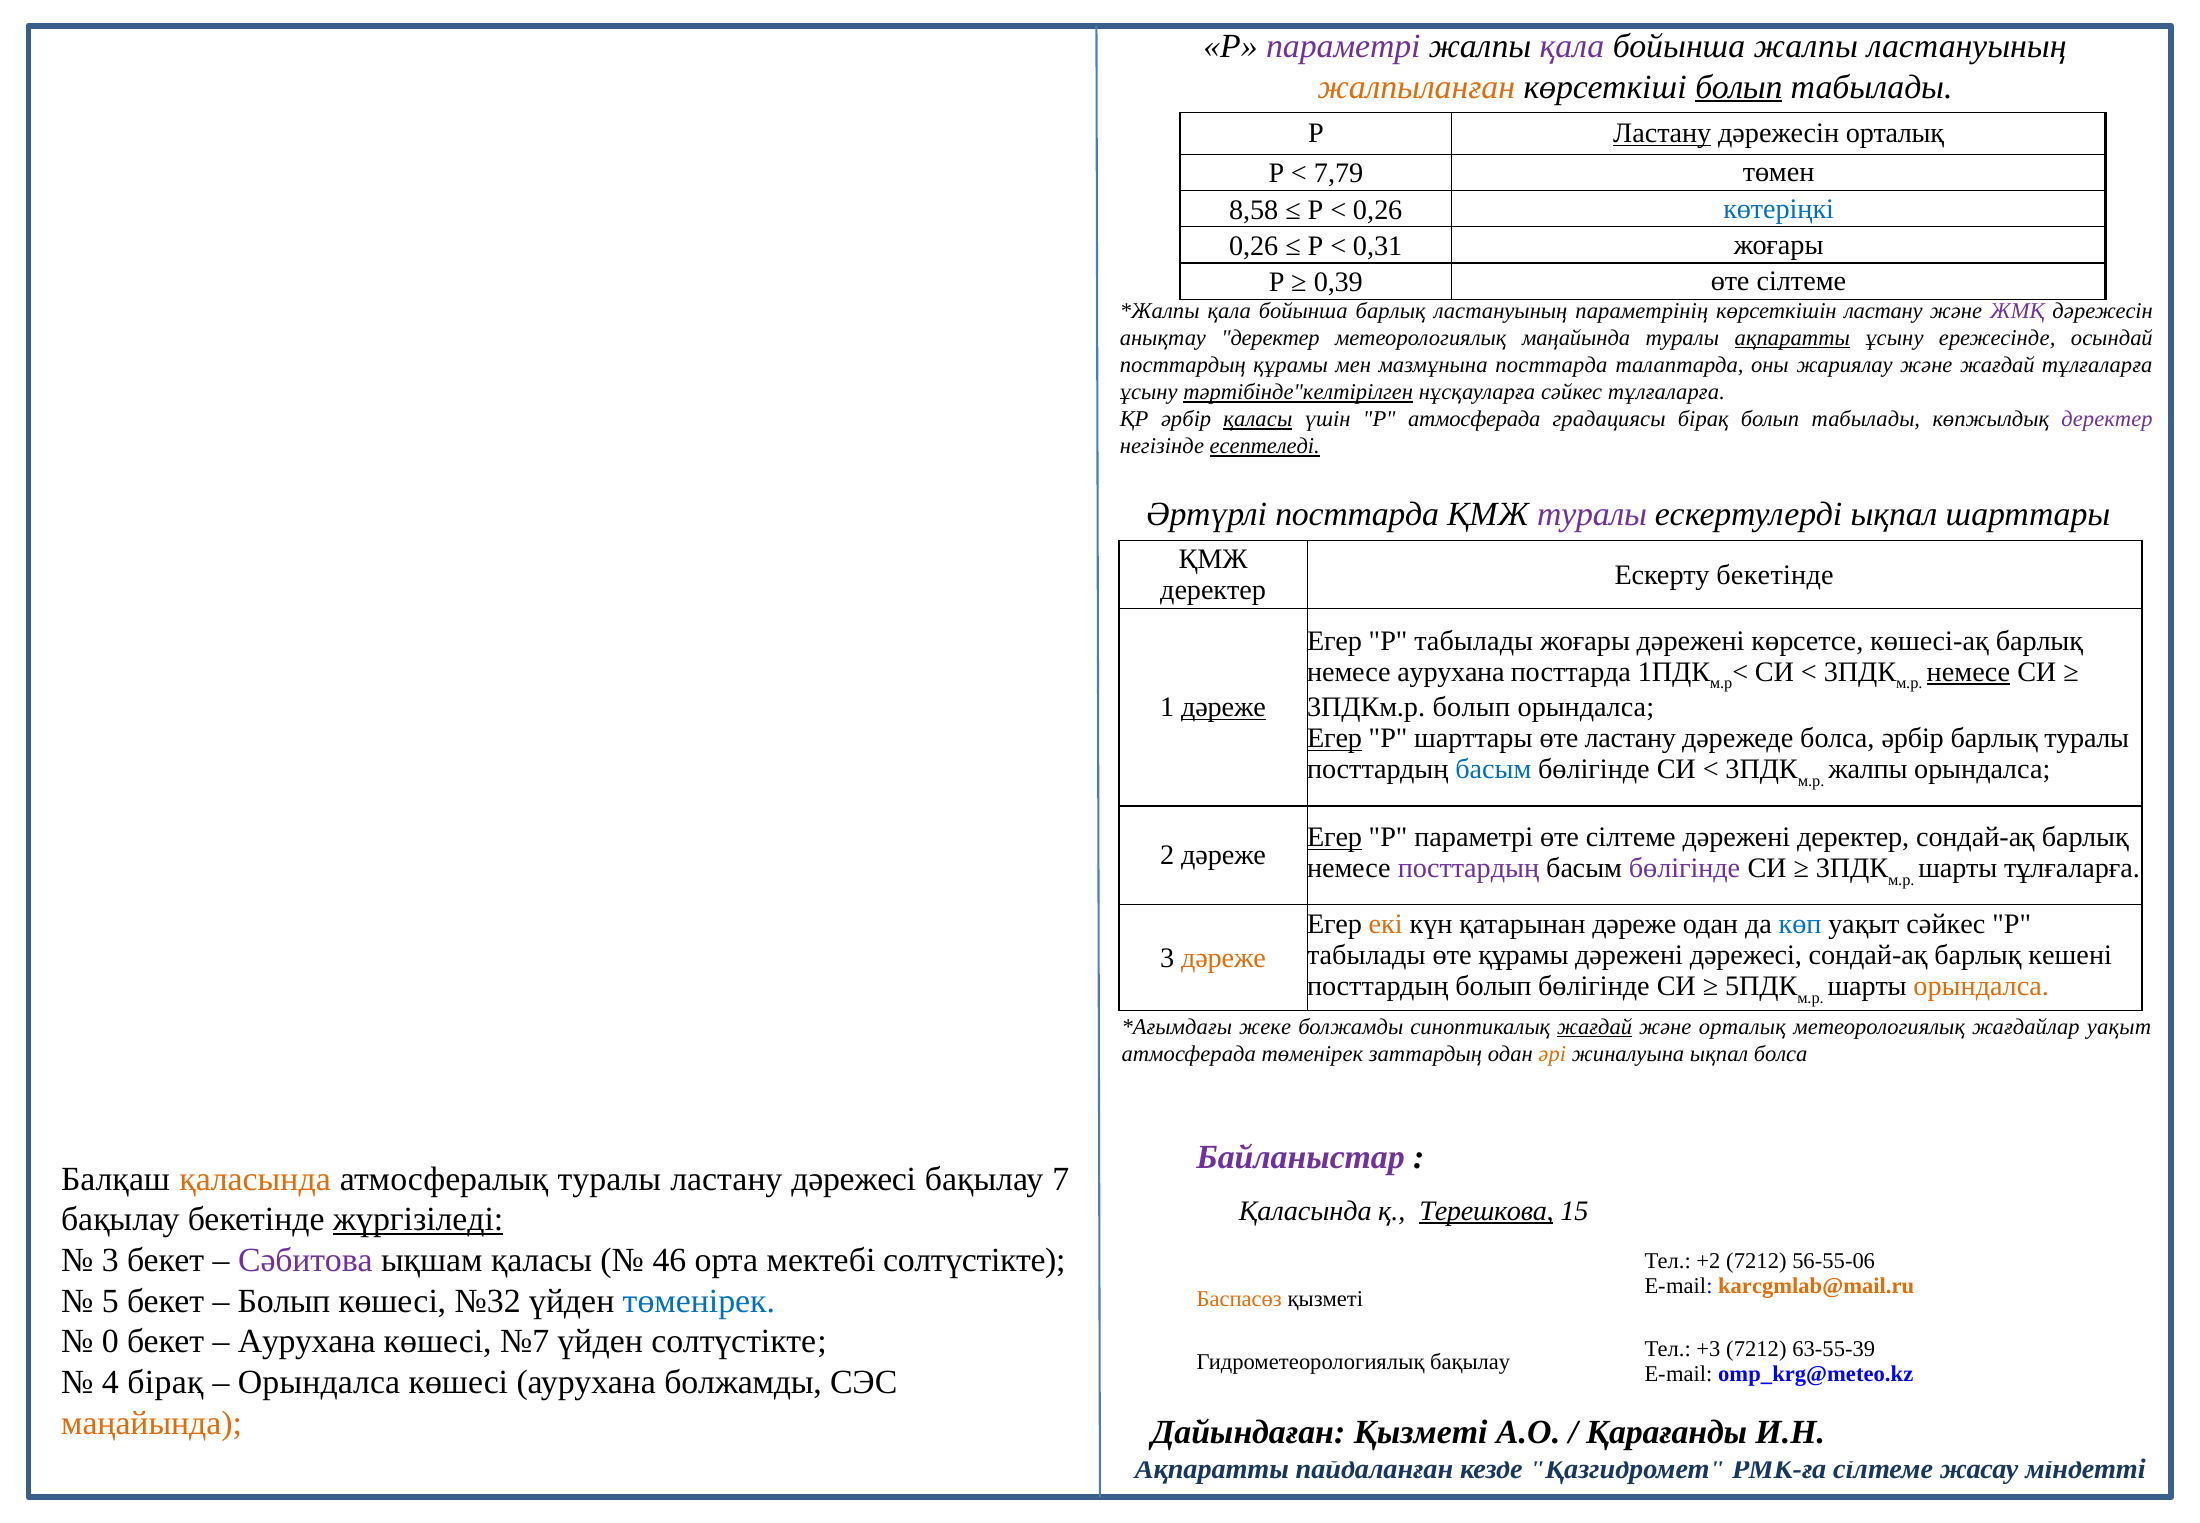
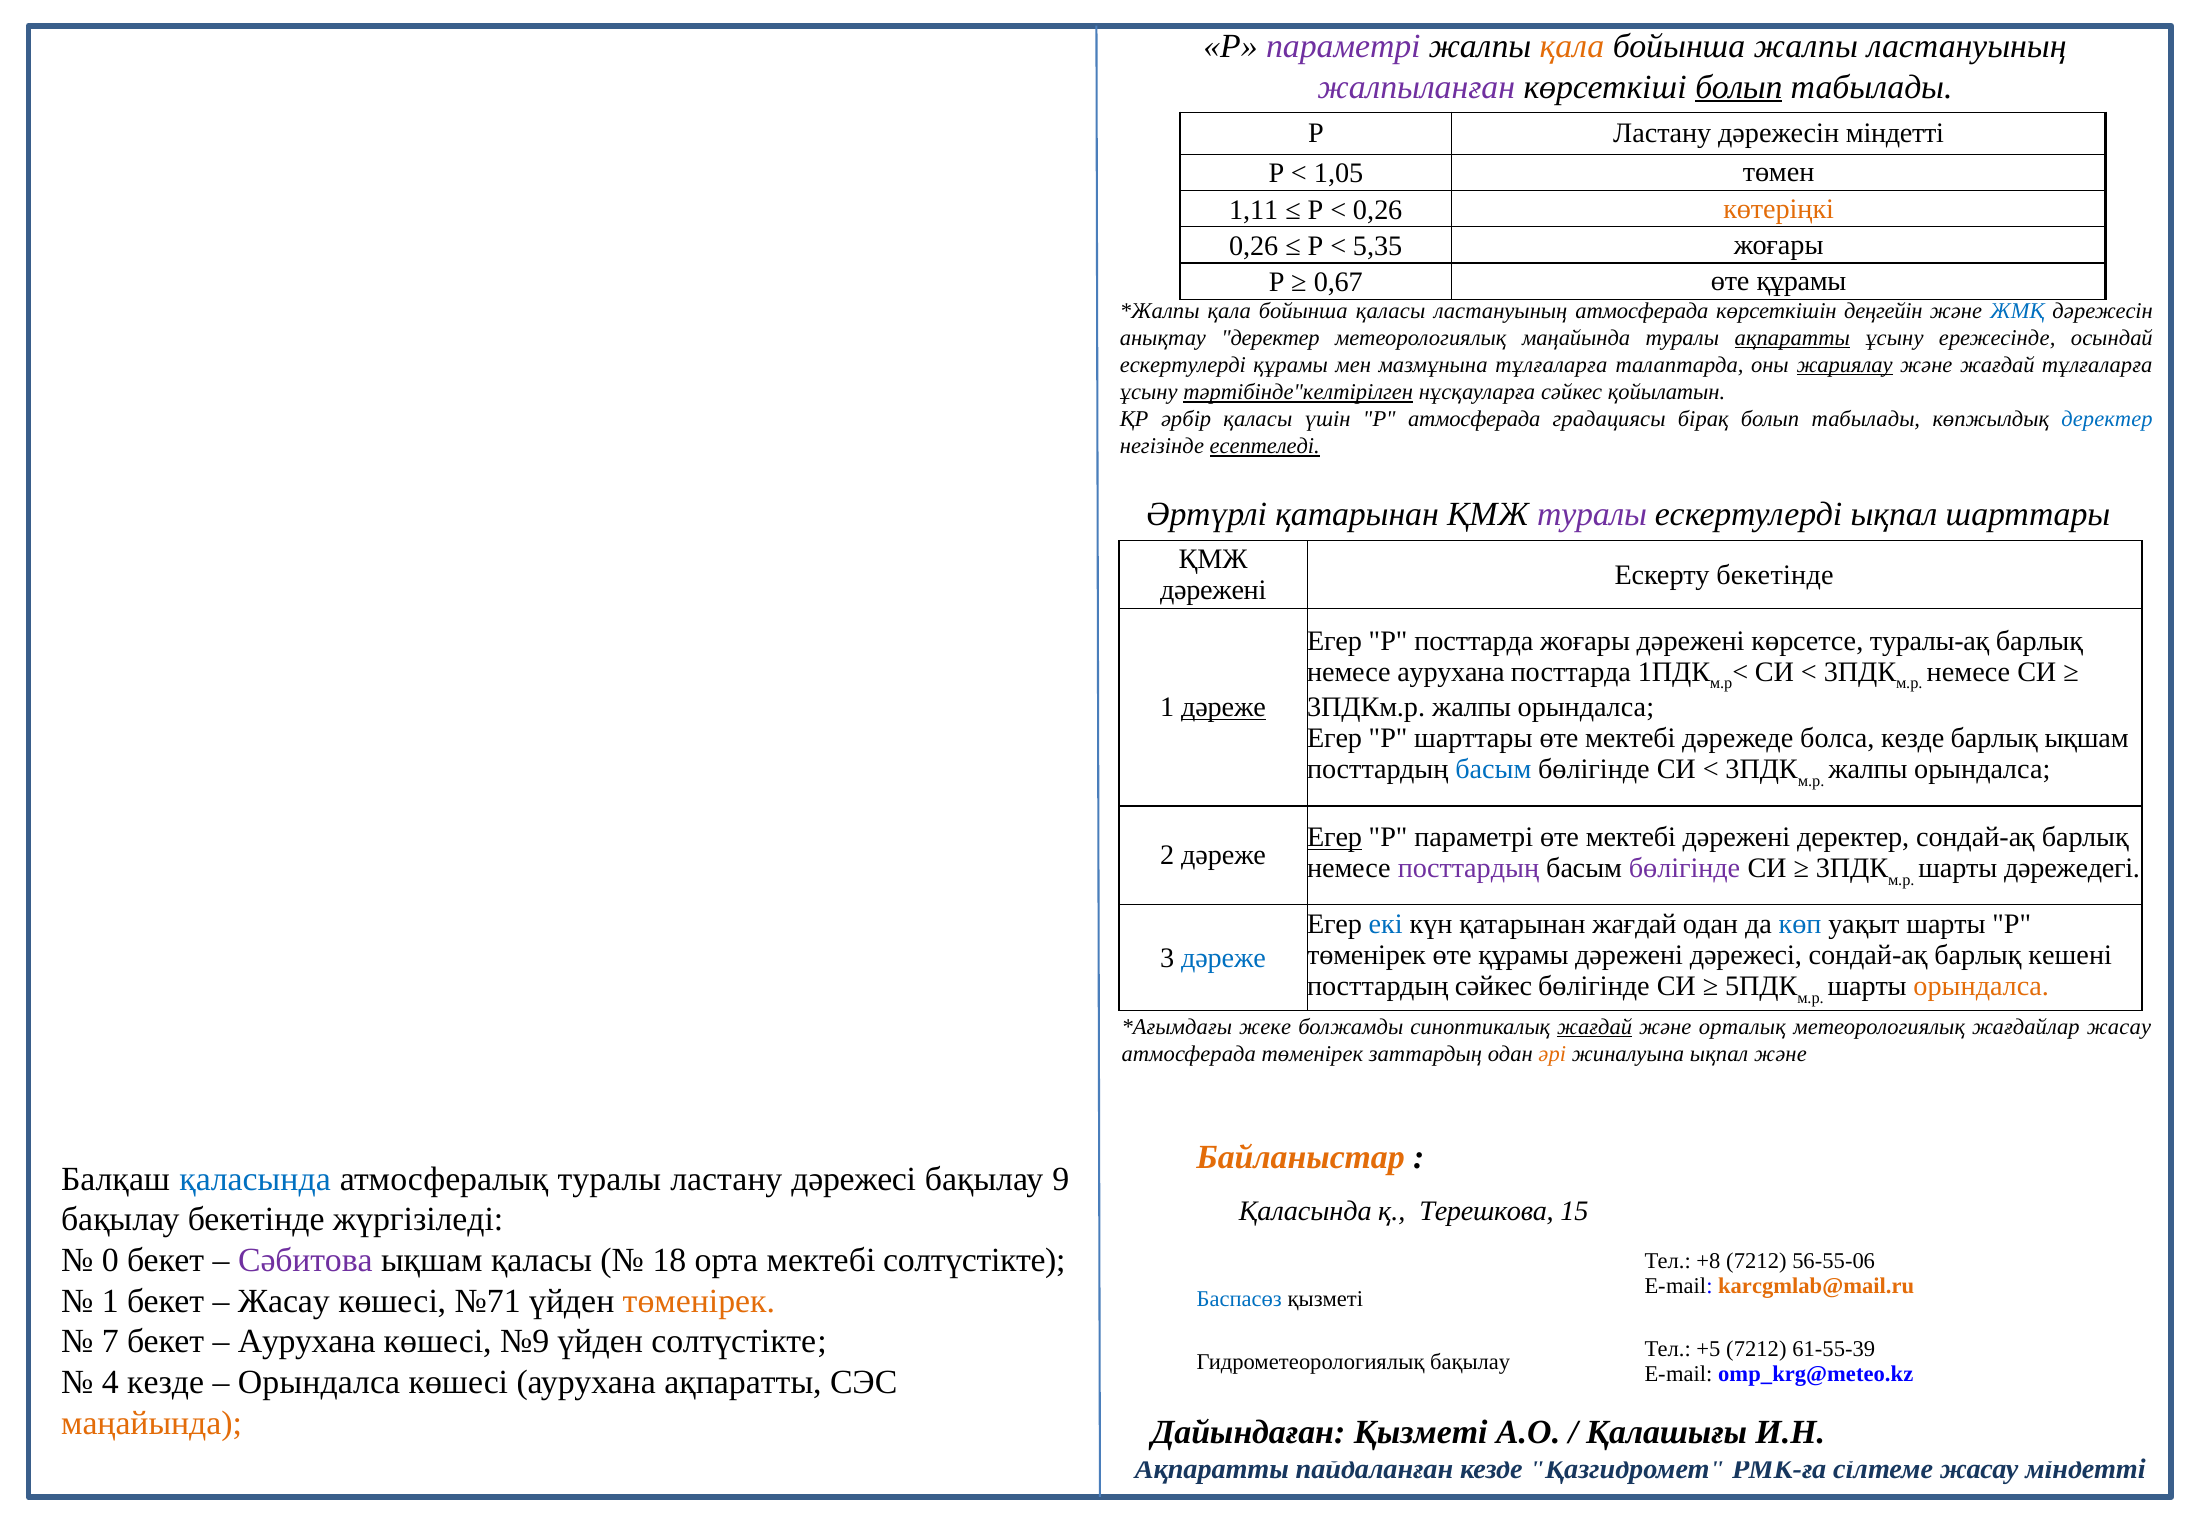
қала at (1572, 46) colour: purple -> orange
жалпыланған colour: orange -> purple
Ластану at (1662, 133) underline: present -> none
дәрежесін орталық: орталық -> міндетті
7,79: 7,79 -> 1,05
8,58: 8,58 -> 1,11
көтеріңкі colour: blue -> orange
0,31: 0,31 -> 5,35
0,39: 0,39 -> 0,67
сілтеме at (1801, 281): сілтеме -> құрамы
бойынша барлық: барлық -> қаласы
ластануының параметрінің: параметрінің -> атмосферада
көрсеткішін ластану: ластану -> деңгейін
ЖМҚ colour: purple -> blue
посттардың at (1183, 365): посттардың -> ескертулерді
мазмұнына посттарда: посттарда -> тұлғаларға
жариялау underline: none -> present
сәйкес тұлғаларға: тұлғаларға -> қойылатын
қаласы at (1258, 419) underline: present -> none
деректер at (2107, 419) colour: purple -> blue
Әртүрлі посттарда: посттарда -> қатарынан
деректер at (1213, 590): деректер -> дәрежені
Егер Р табылады: табылады -> посттарда
көшесі-ақ: көшесі-ақ -> туралы-ақ
немесе at (1968, 672) underline: present -> none
3ПДКм.р болып: болып -> жалпы
Егер at (1335, 739) underline: present -> none
ластану at (1630, 739): ластану -> мектебі
болса әрбір: әрбір -> кезде
барлық туралы: туралы -> ықшам
параметрі өте сілтеме: сілтеме -> мектебі
шарты тұлғаларға: тұлғаларға -> дәрежедегі
екі colour: orange -> blue
қатарынан дәреже: дәреже -> жағдай
уақыт сәйкес: сәйкес -> шарты
табылады at (1366, 956): табылады -> төменірек
дәреже at (1224, 958) colour: orange -> blue
посттардың болып: болып -> сәйкес
жағдайлар уақыт: уақыт -> жасау
ықпал болса: болса -> және
Байланыстар colour: purple -> orange
қаласында at (255, 1179) colour: orange -> blue
7: 7 -> 9
Терешкова underline: present -> none
жүргізіледі underline: present -> none
3 at (110, 1260): 3 -> 0
46: 46 -> 18
+2: +2 -> +8
5 at (110, 1301): 5 -> 1
Болып at (284, 1301): Болып -> Жасау
№32: №32 -> №71
төменірек at (699, 1301) colour: blue -> orange
Баспасөз colour: orange -> blue
0: 0 -> 7
№7: №7 -> №9
+3: +3 -> +5
63-55-39: 63-55-39 -> 61-55-39
4 бірақ: бірақ -> кезде
аурухана болжамды: болжамды -> ақпаратты
Қарағанды: Қарағанды -> Қалашығы
